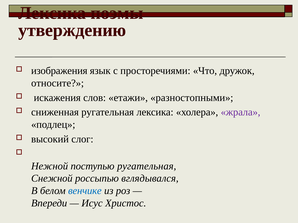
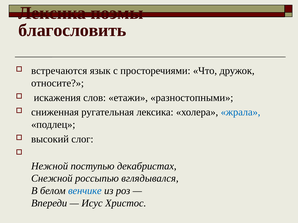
утверждению: утверждению -> благословить
изображения: изображения -> встречаются
жрала colour: purple -> blue
поступью ругательная: ругательная -> декабристах
